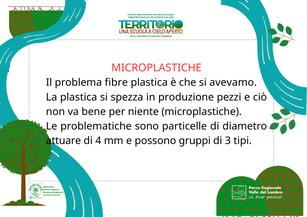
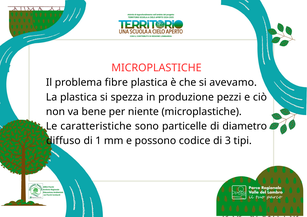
problematiche: problematiche -> caratteristiche
attuare: attuare -> diffuso
4: 4 -> 1
gruppi: gruppi -> codice
